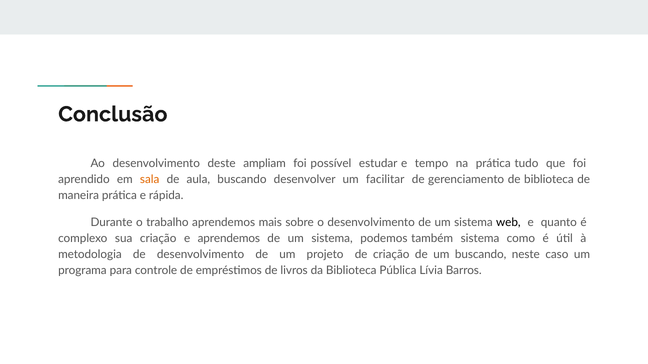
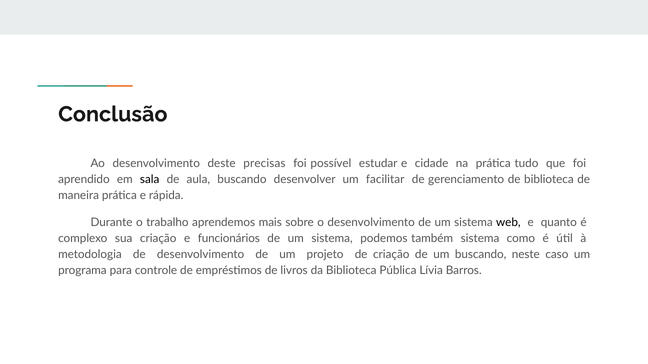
ampliam: ampliam -> precisas
tempo: tempo -> cidade
sala colour: orange -> black
e aprendemos: aprendemos -> funcionários
